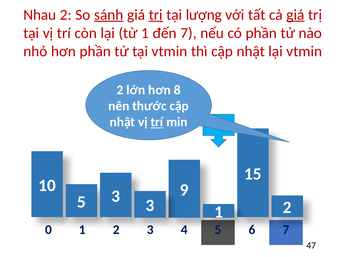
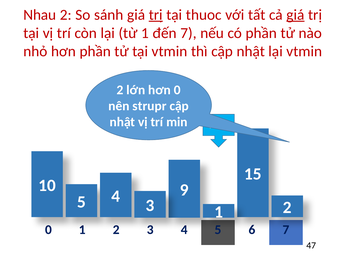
sánh underline: present -> none
lượng: lượng -> thuoc
hơn 8: 8 -> 0
thước: thước -> strupr
trí at (157, 122) underline: present -> none
5 3: 3 -> 4
